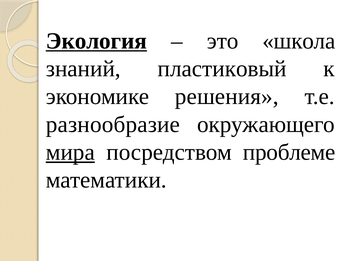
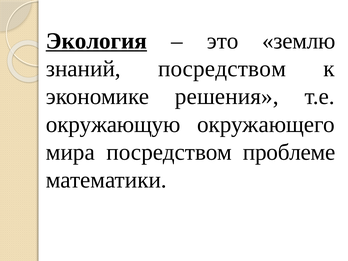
школа: школа -> землю
знаний пластиковый: пластиковый -> посредством
разнообразие: разнообразие -> окружающую
мира underline: present -> none
